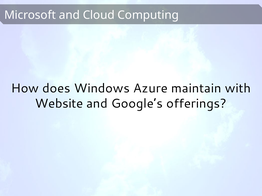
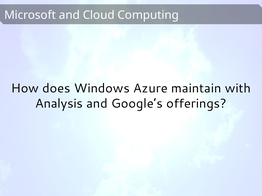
Website: Website -> Analysis
